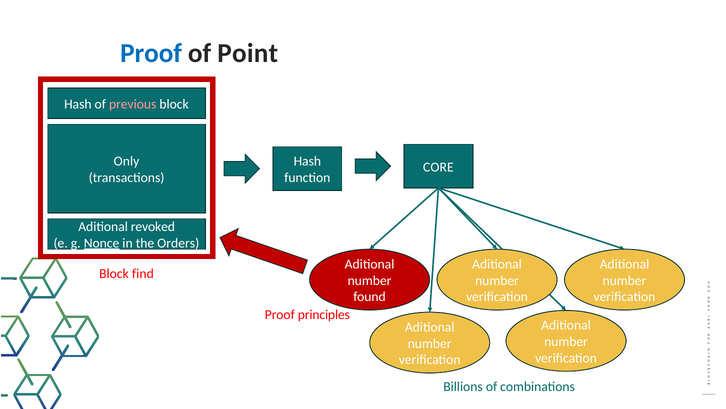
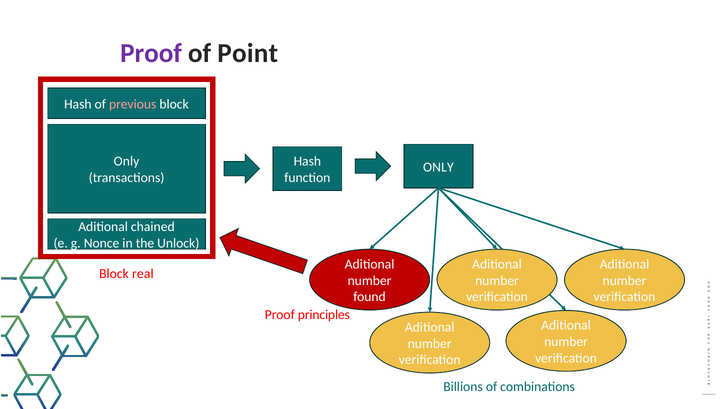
Proof at (151, 53) colour: blue -> purple
CORE at (438, 167): CORE -> ONLY
revoked: revoked -> chained
Nonce underline: present -> none
Orders: Orders -> Unlock
find: find -> real
